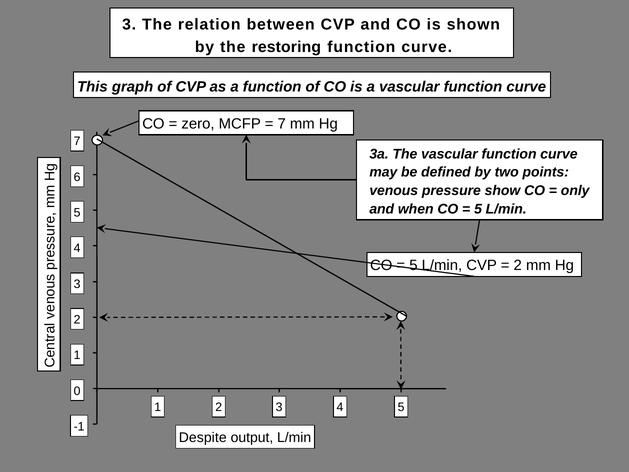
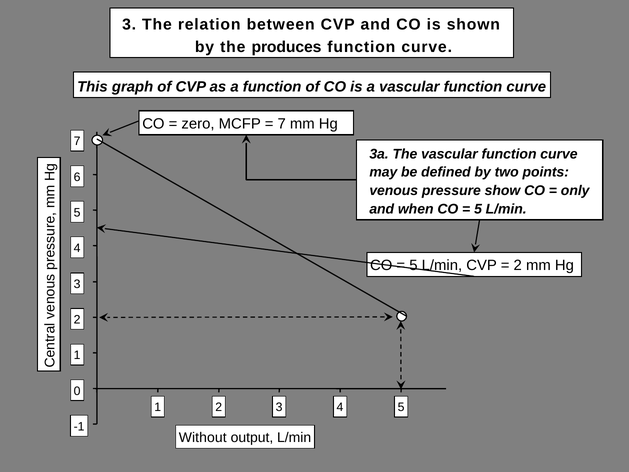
restoring: restoring -> produces
Despite: Despite -> Without
